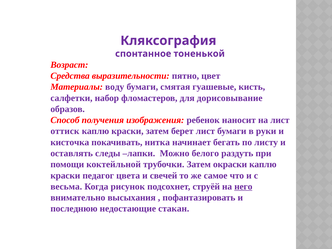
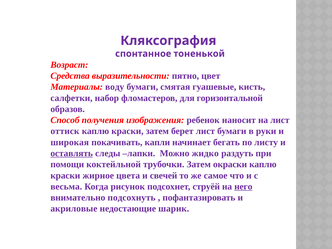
дорисовывание: дорисовывание -> горизонтальной
кисточка: кисточка -> широкая
нитка: нитка -> капли
оставлять underline: none -> present
белого: белого -> жидко
педагог: педагог -> жирное
высыхания: высыхания -> подсохнуть
последнюю: последнюю -> акриловые
стакан: стакан -> шарик
